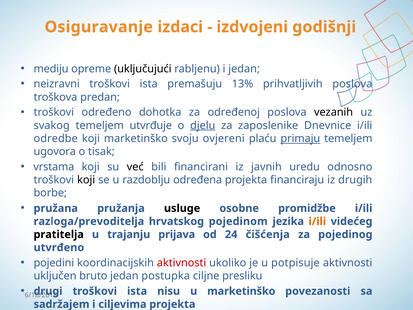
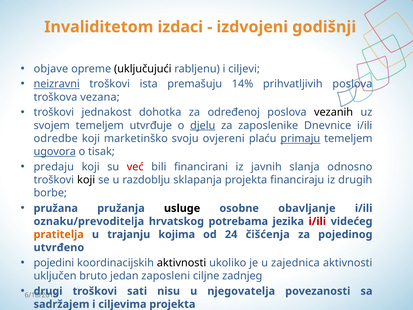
Osiguravanje: Osiguravanje -> Invaliditetom
mediju: mediju -> objave
i jedan: jedan -> ciljevi
neizravni underline: none -> present
13%: 13% -> 14%
predan: predan -> vezana
određeno: određeno -> jednakost
svakog: svakog -> svojem
ugovora underline: none -> present
vrstama: vrstama -> predaju
već colour: black -> red
uredu: uredu -> slanja
određena: određena -> sklapanja
promidžbe: promidžbe -> obavljanje
razloga/prevoditelja: razloga/prevoditelja -> oznaku/prevoditelja
pojedinom: pojedinom -> potrebama
i/ili at (317, 221) colour: orange -> red
pratitelja colour: black -> orange
prijava: prijava -> kojima
aktivnosti at (182, 263) colour: red -> black
potpisuje: potpisuje -> zajednica
postupka: postupka -> zaposleni
presliku: presliku -> zadnjeg
ista at (137, 291): ista -> sati
u marketinško: marketinško -> njegovatelja
